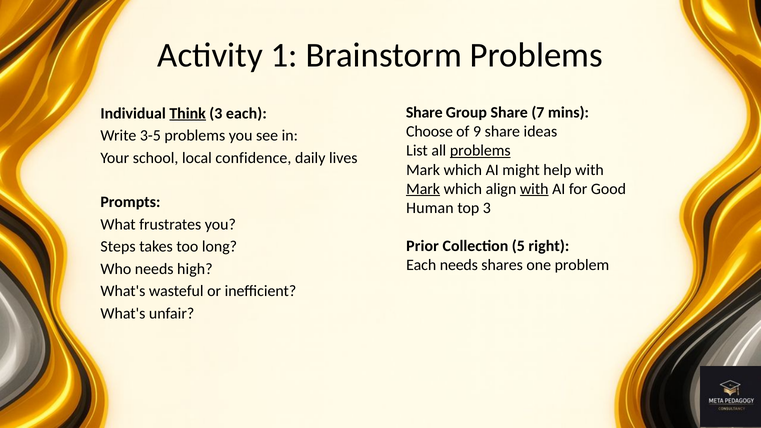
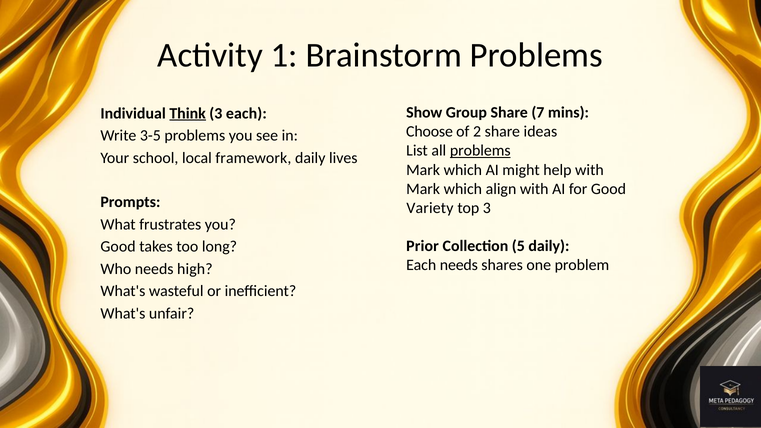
Share at (424, 113): Share -> Show
9: 9 -> 2
confidence: confidence -> framework
Mark at (423, 189) underline: present -> none
with at (534, 189) underline: present -> none
Human: Human -> Variety
5 right: right -> daily
Steps at (118, 247): Steps -> Good
